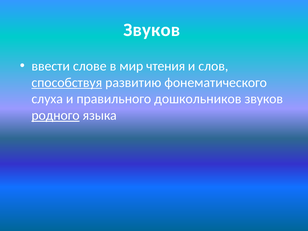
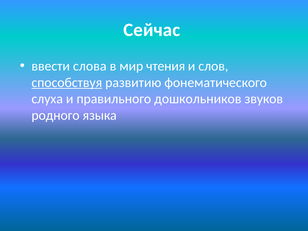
Звуков at (152, 30): Звуков -> Сейчас
слове: слове -> слова
родного underline: present -> none
